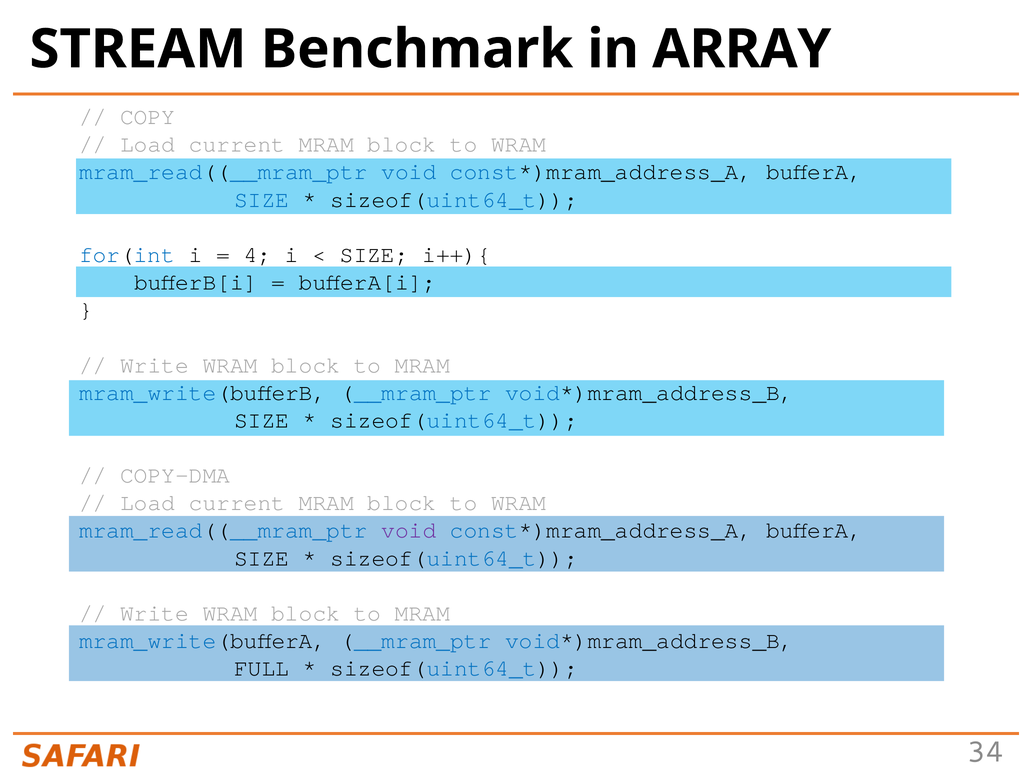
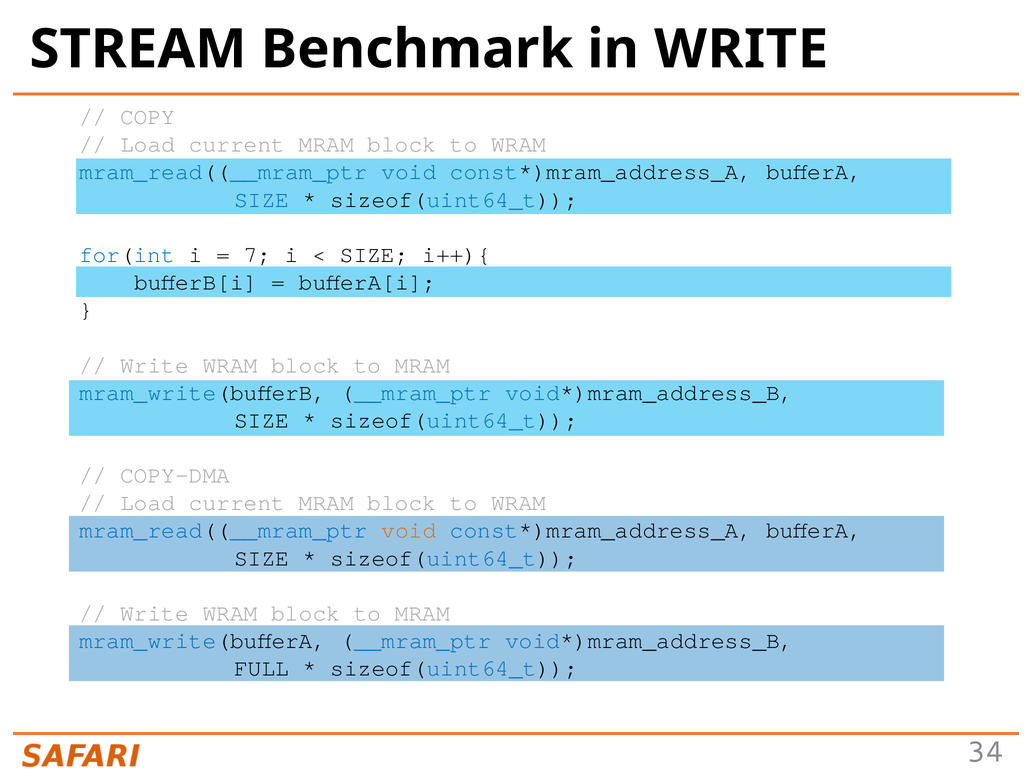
in ARRAY: ARRAY -> WRITE
4: 4 -> 7
void at (409, 530) colour: purple -> orange
